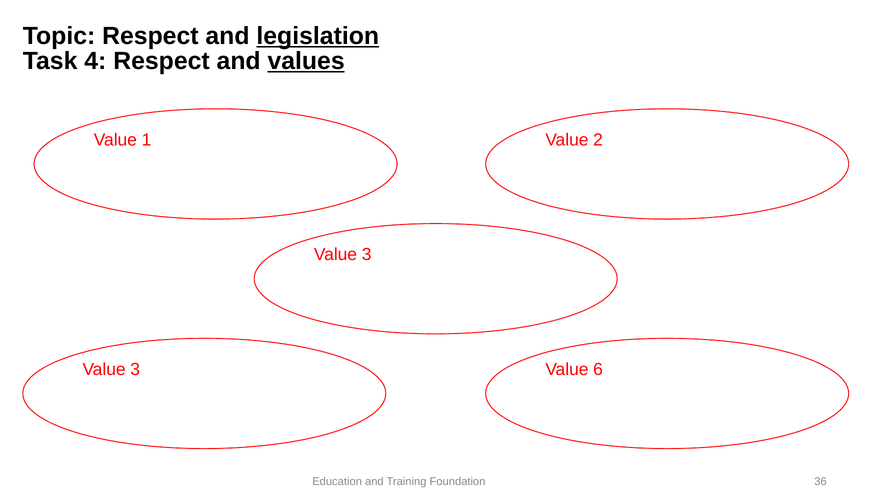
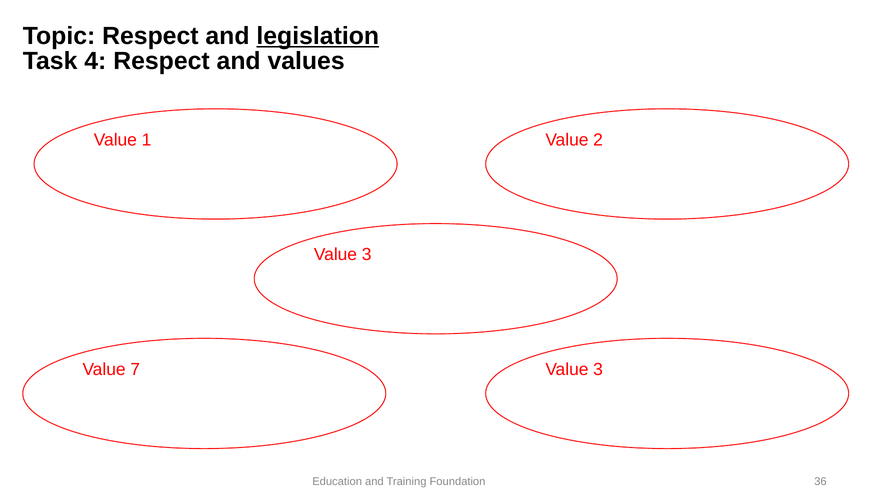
values underline: present -> none
3 at (135, 369): 3 -> 7
6 at (598, 369): 6 -> 3
